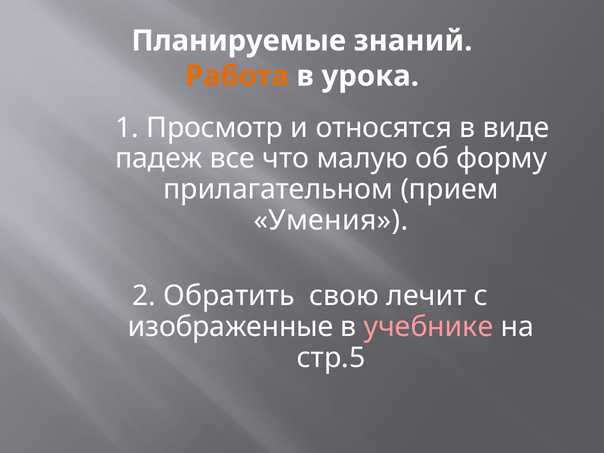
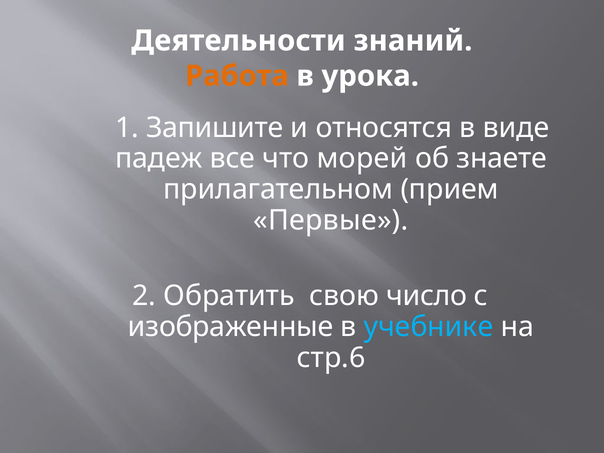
Планируемые: Планируемые -> Деятельности
Просмотр: Просмотр -> Запишите
малую: малую -> морей
форму: форму -> знаете
Умения: Умения -> Первые
лечит: лечит -> число
учебнике colour: pink -> light blue
стр.5: стр.5 -> стр.6
